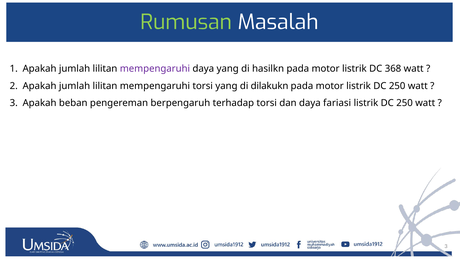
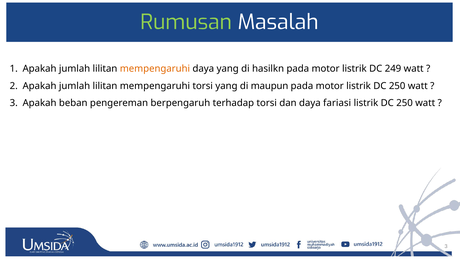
mempengaruhi at (155, 69) colour: purple -> orange
368: 368 -> 249
dilakukn: dilakukn -> maupun
